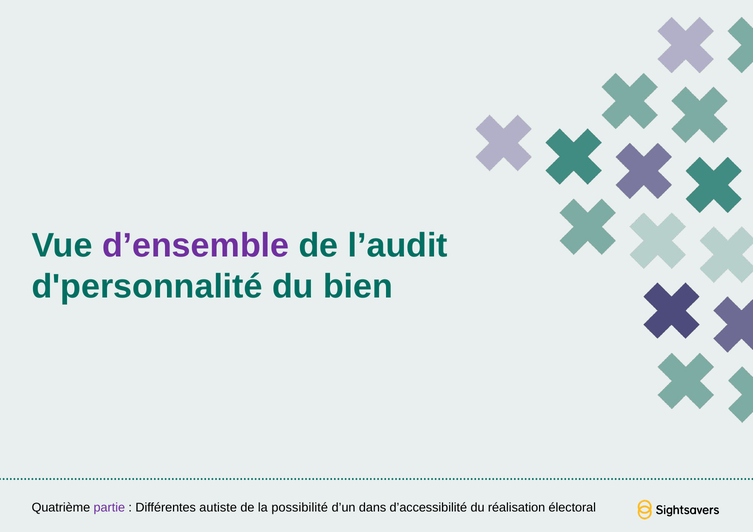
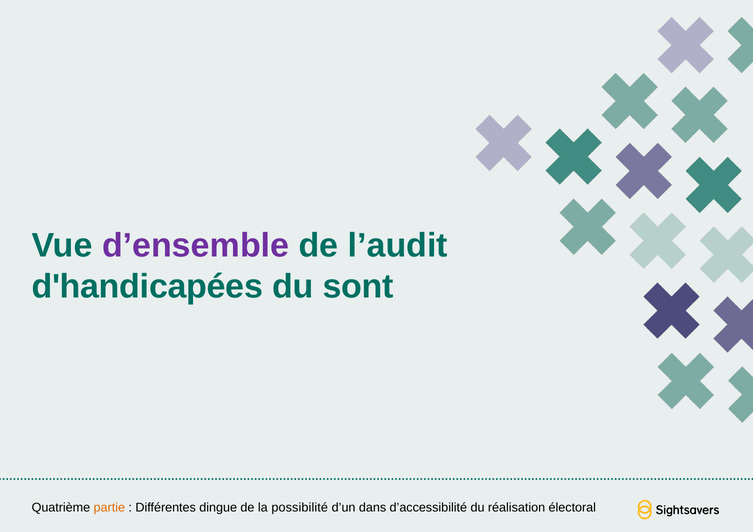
d'personnalité: d'personnalité -> d'handicapées
bien: bien -> sont
partie colour: purple -> orange
autiste: autiste -> dingue
